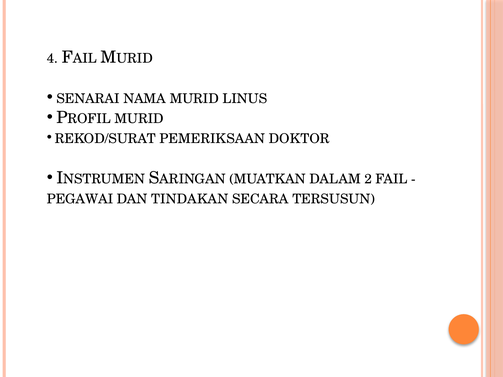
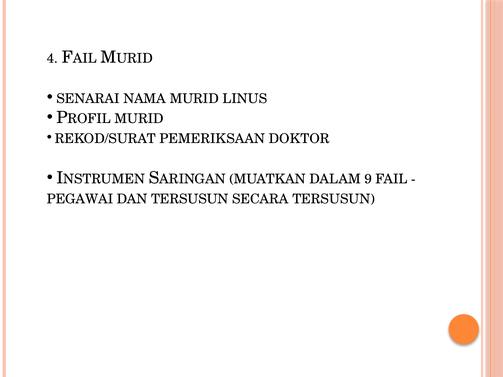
2: 2 -> 9
DAN TINDAKAN: TINDAKAN -> TERSUSUN
